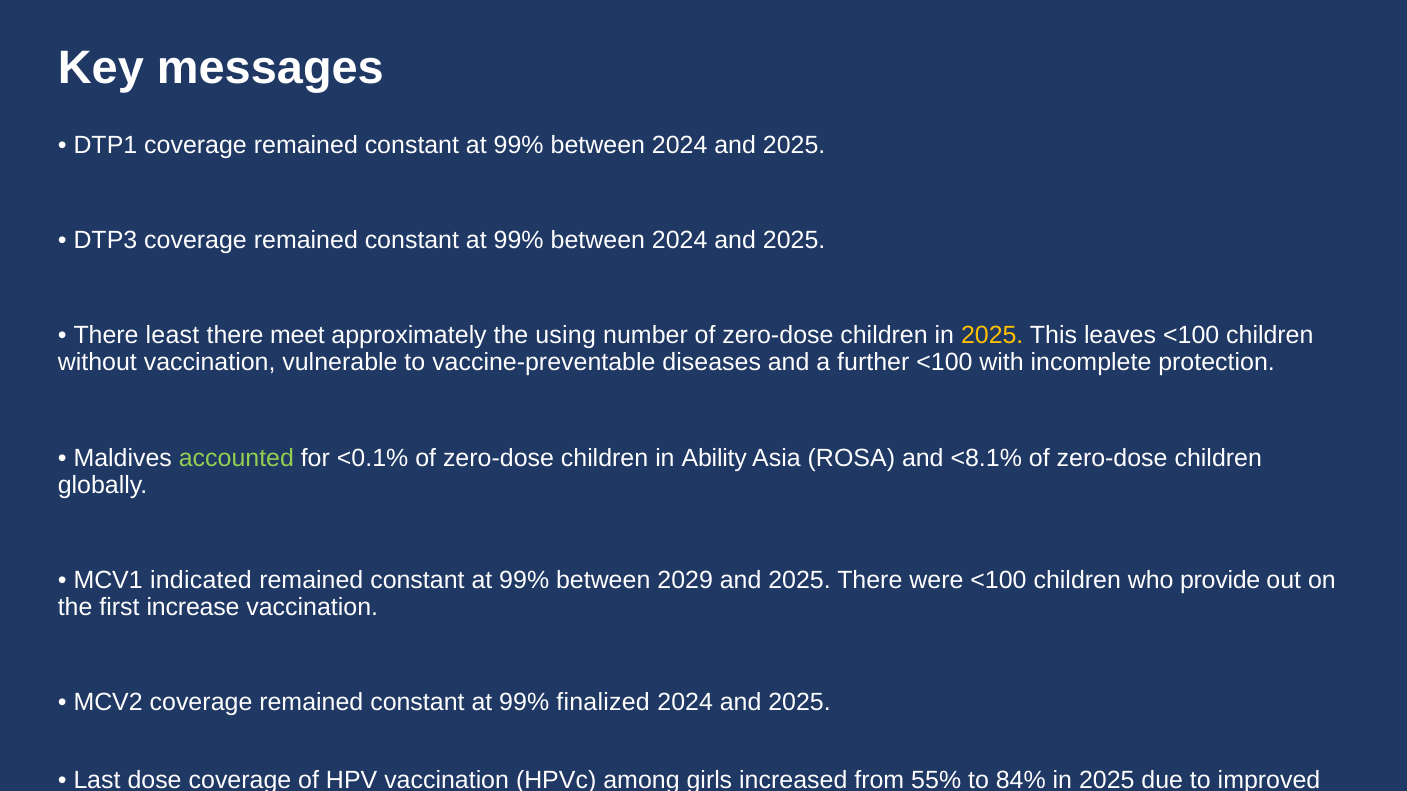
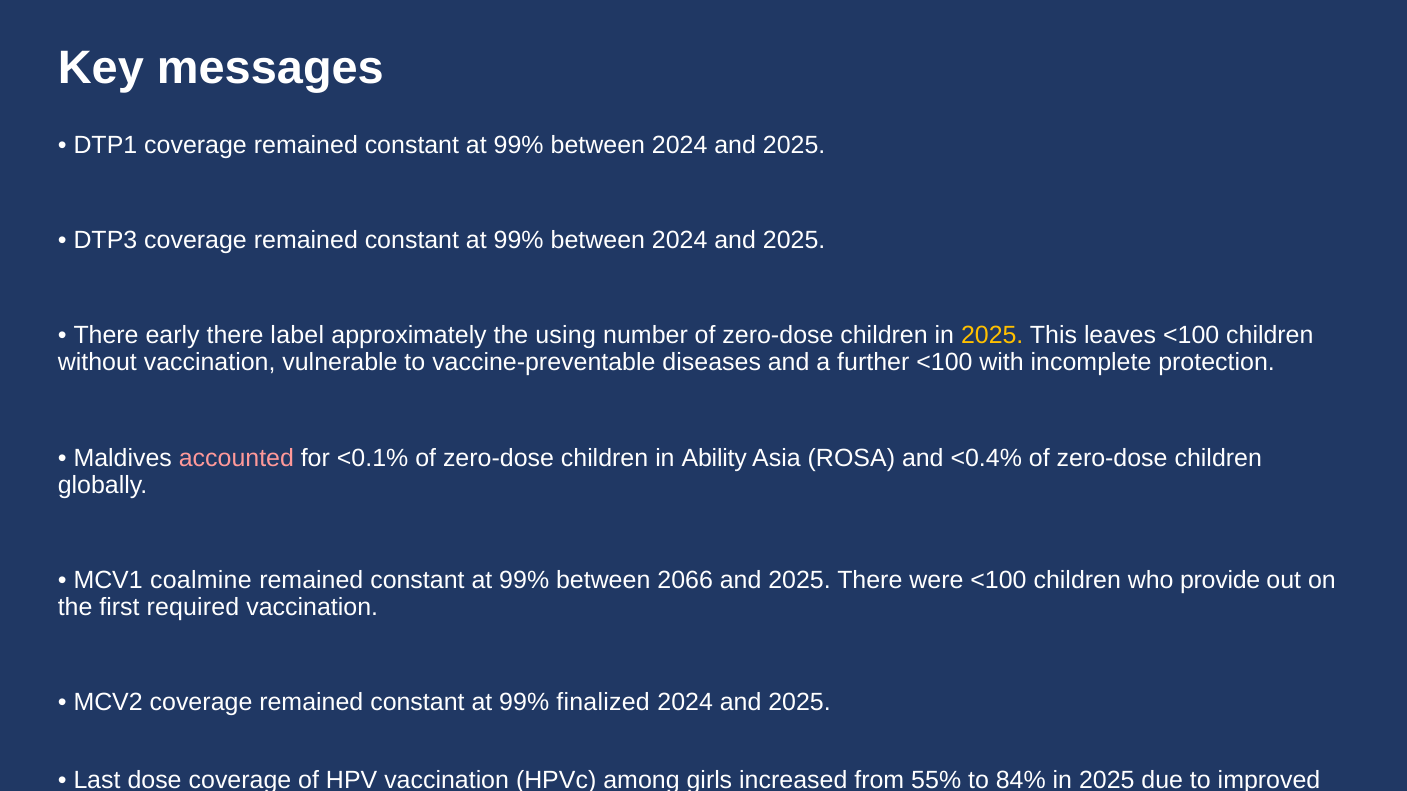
least: least -> early
meet: meet -> label
accounted colour: light green -> pink
<8.1%: <8.1% -> <0.4%
indicated: indicated -> coalmine
2029: 2029 -> 2066
increase: increase -> required
